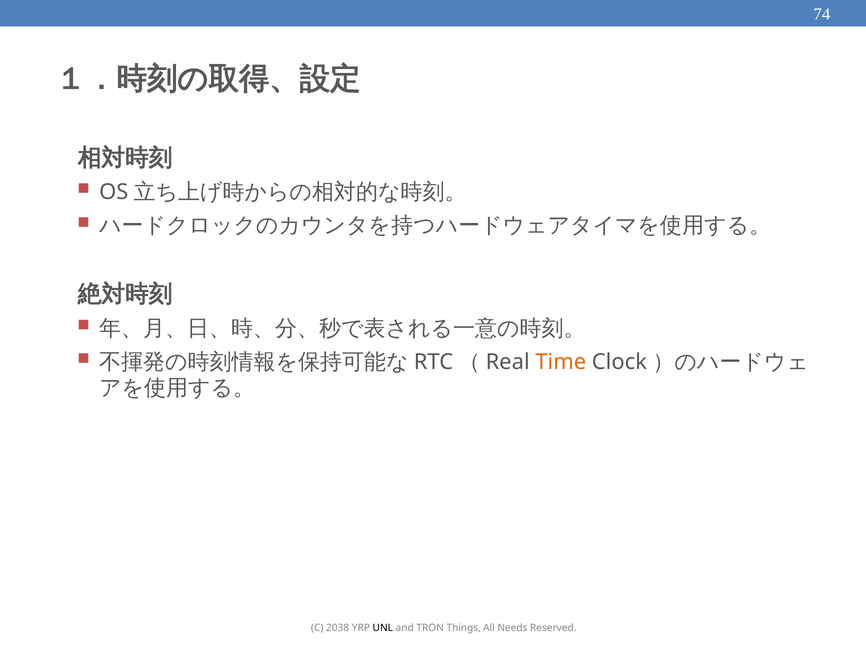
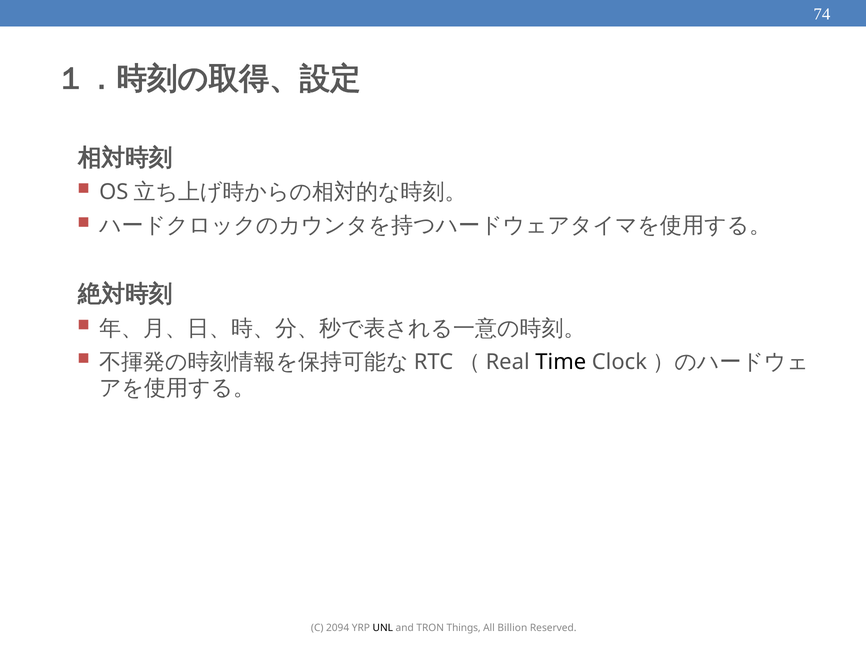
Time colour: orange -> black
2038: 2038 -> 2094
Needs: Needs -> Billion
